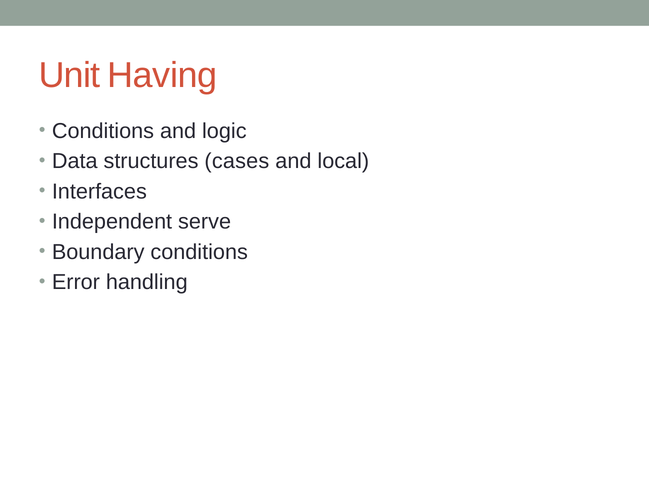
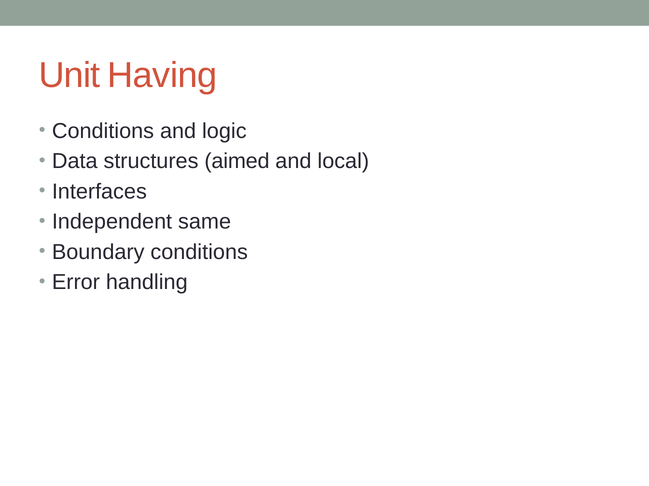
cases: cases -> aimed
serve: serve -> same
